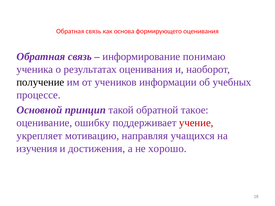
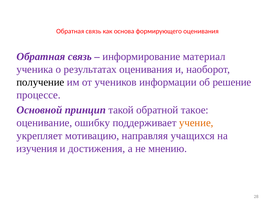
понимаю: понимаю -> материал
учебных: учебных -> решение
учение colour: red -> orange
хорошо: хорошо -> мнению
